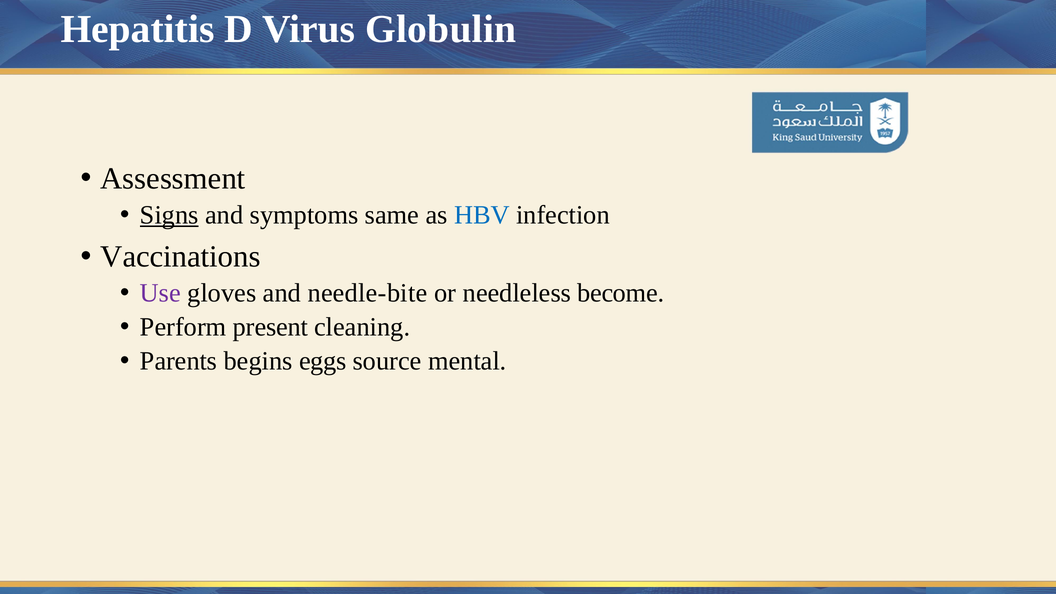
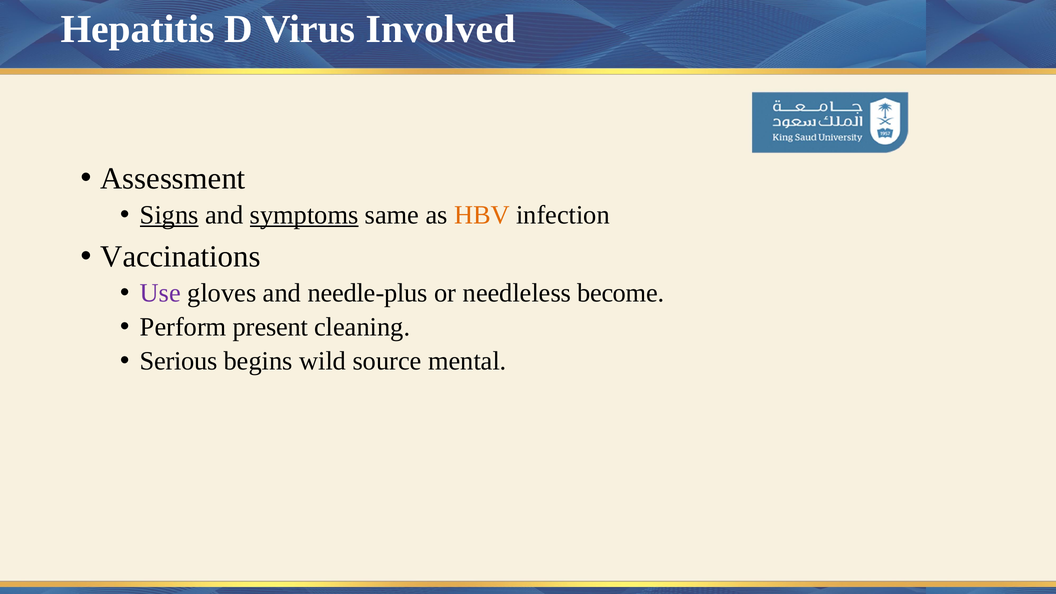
Globulin: Globulin -> Involved
symptoms underline: none -> present
HBV colour: blue -> orange
needle-bite: needle-bite -> needle-plus
Parents: Parents -> Serious
eggs: eggs -> wild
